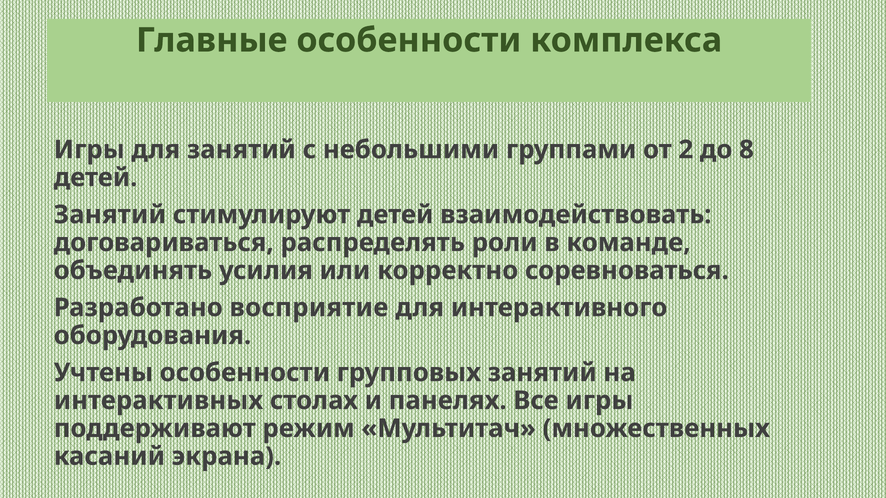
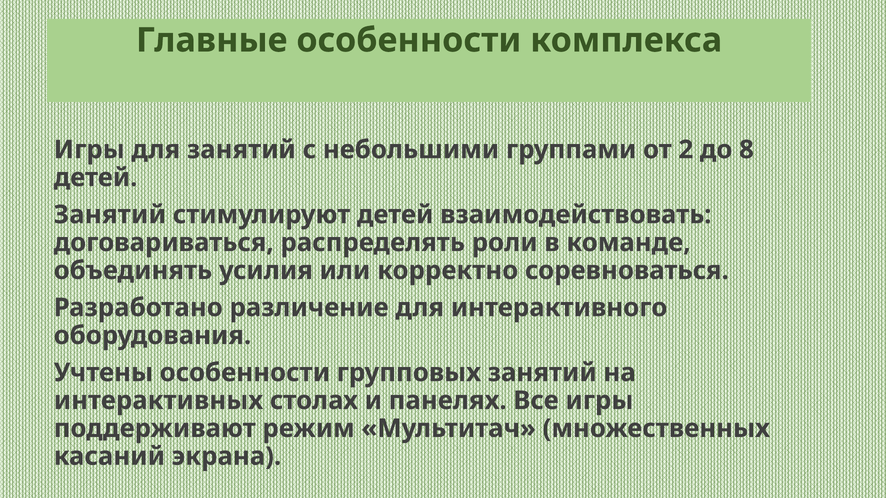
восприятие: восприятие -> различение
